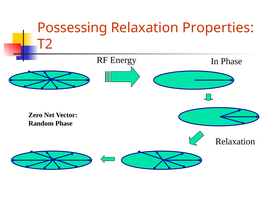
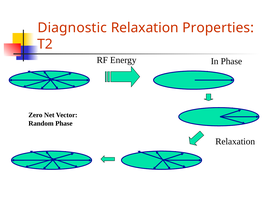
Possessing: Possessing -> Diagnostic
